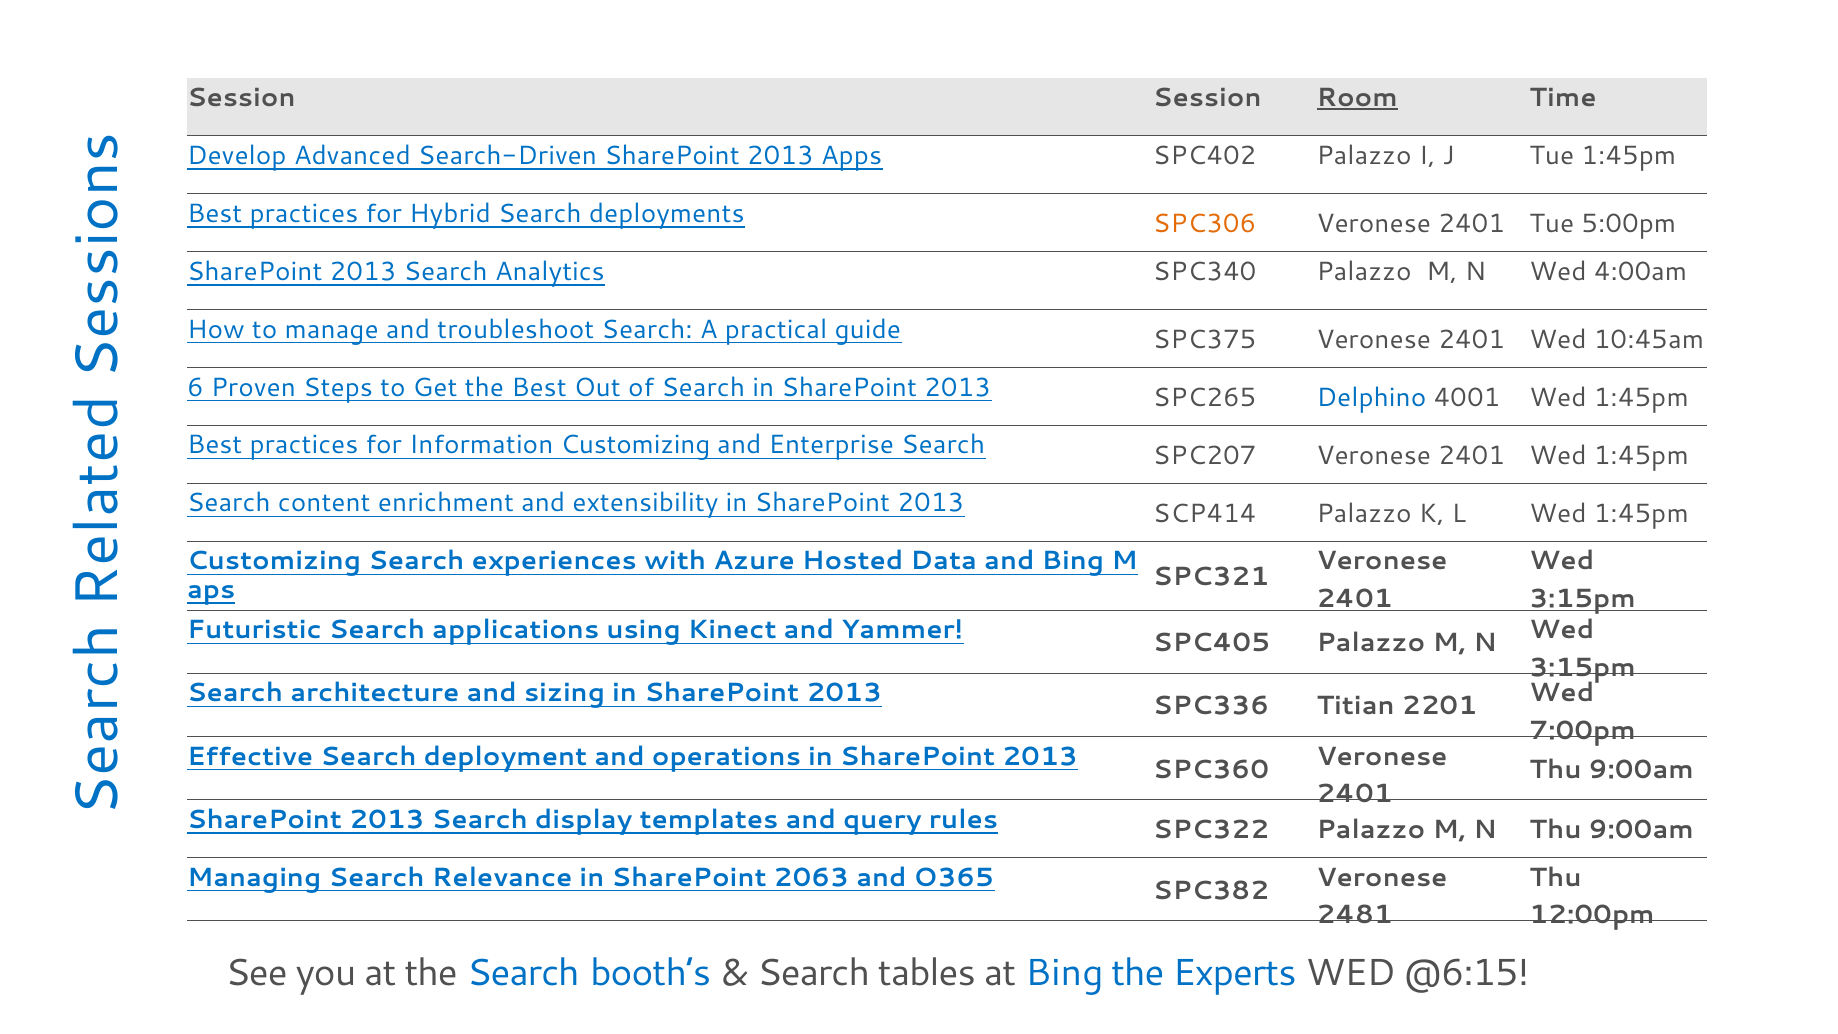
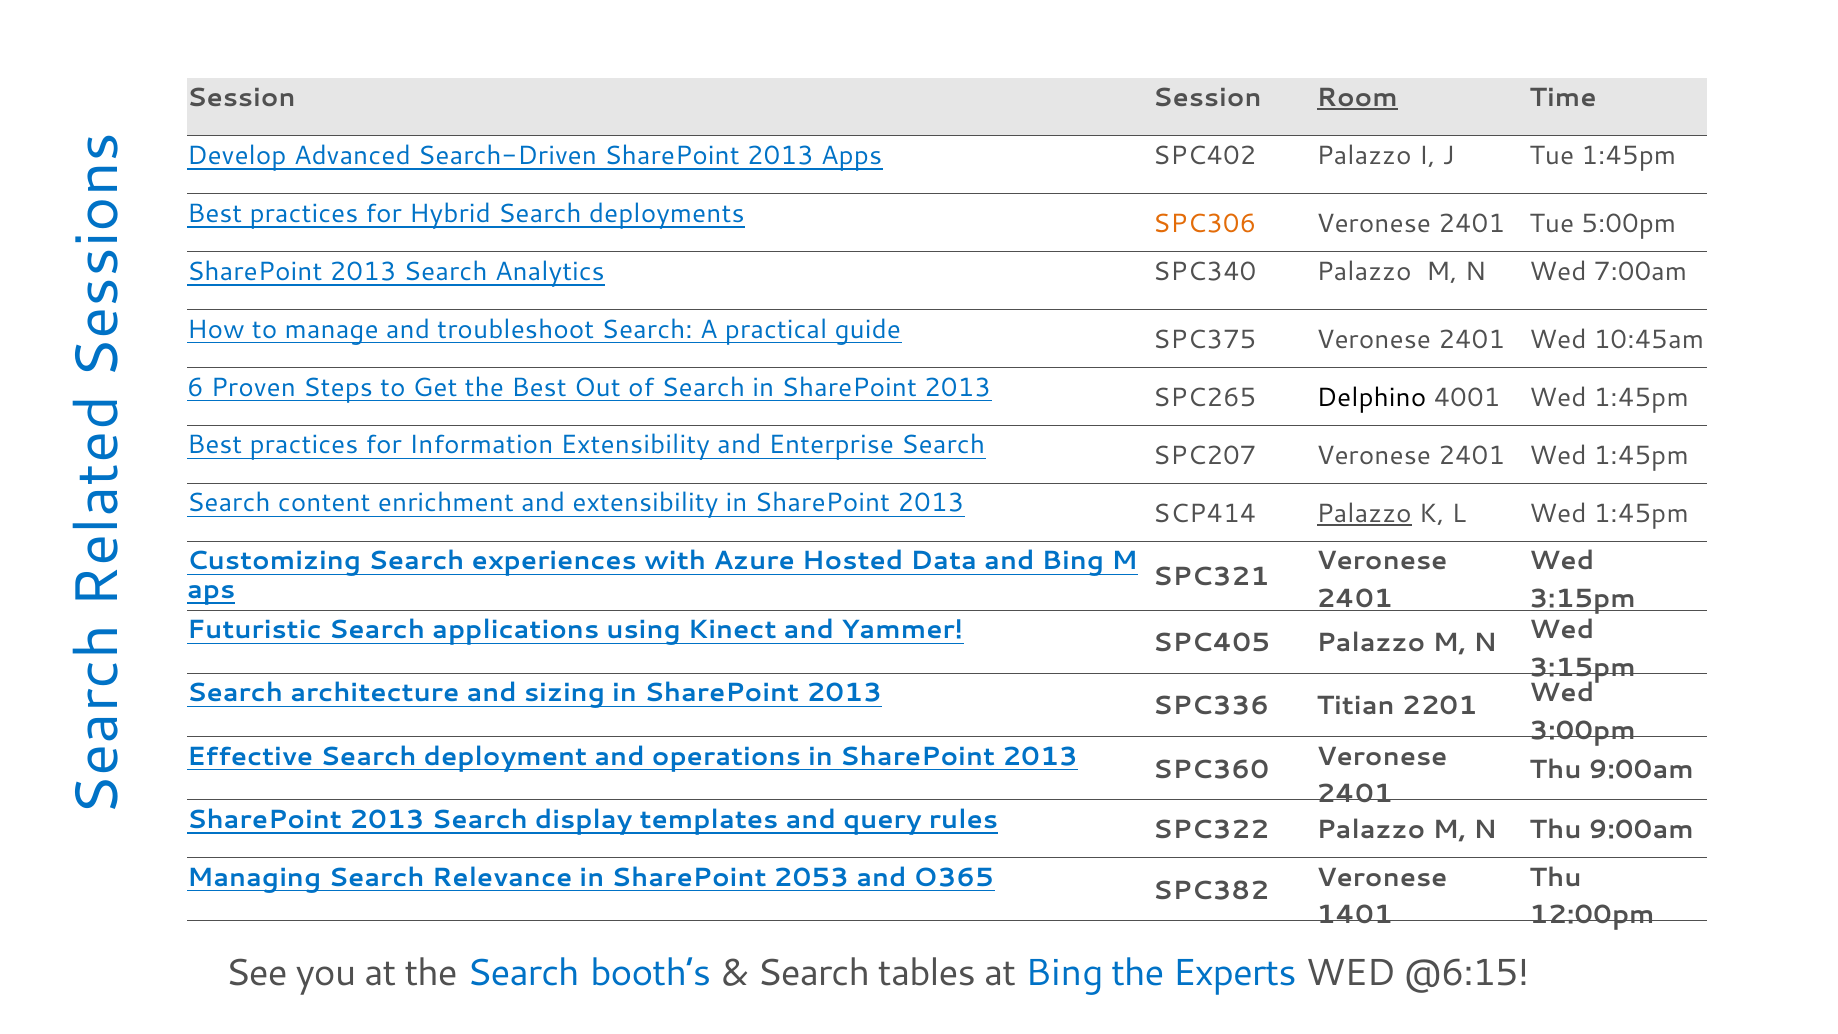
4:00am: 4:00am -> 7:00am
Delphino colour: blue -> black
Information Customizing: Customizing -> Extensibility
Palazzo at (1364, 513) underline: none -> present
7:00pm: 7:00pm -> 3:00pm
2063: 2063 -> 2053
2481: 2481 -> 1401
